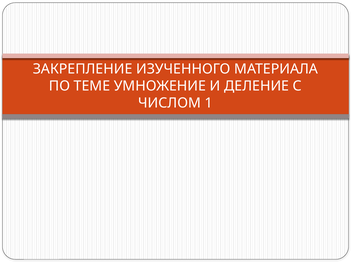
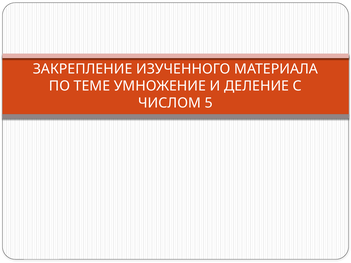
1: 1 -> 5
